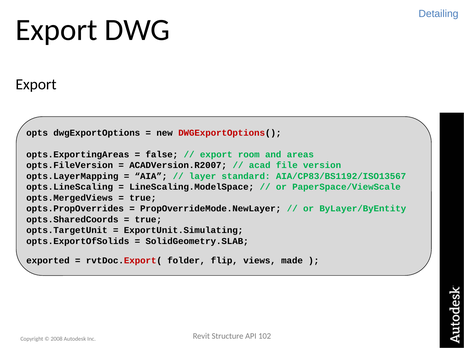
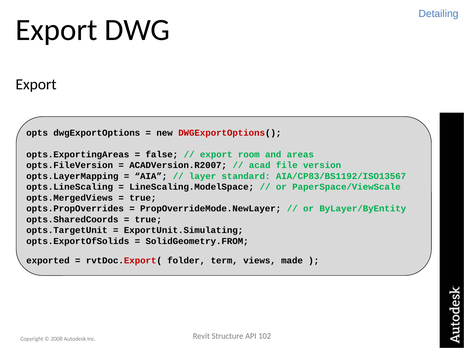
SolidGeometry.SLAB: SolidGeometry.SLAB -> SolidGeometry.FROM
flip: flip -> term
